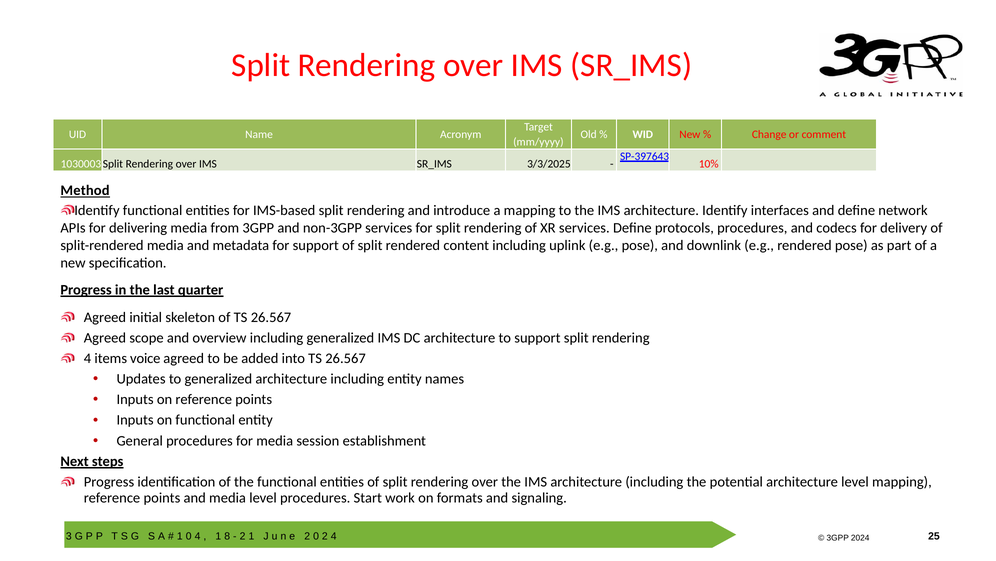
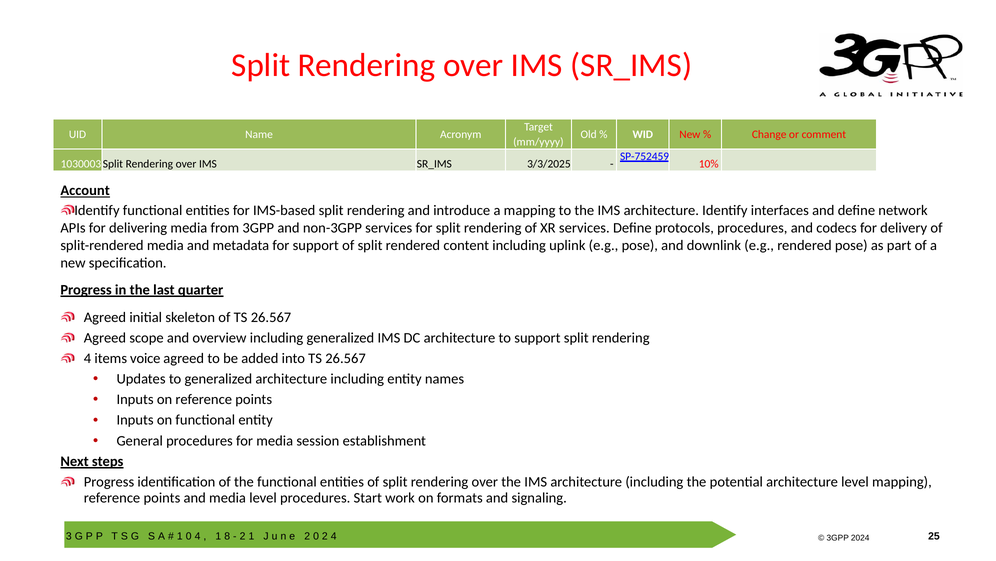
SP-397643: SP-397643 -> SP-752459
Method: Method -> Account
